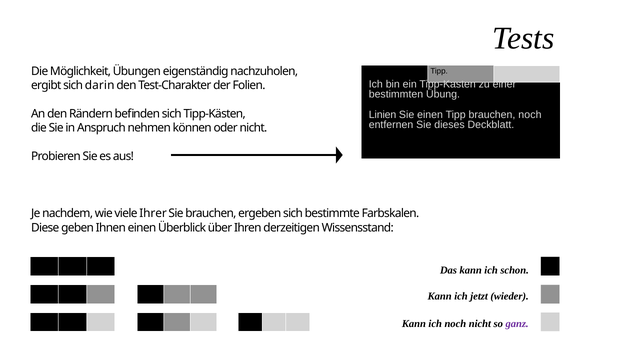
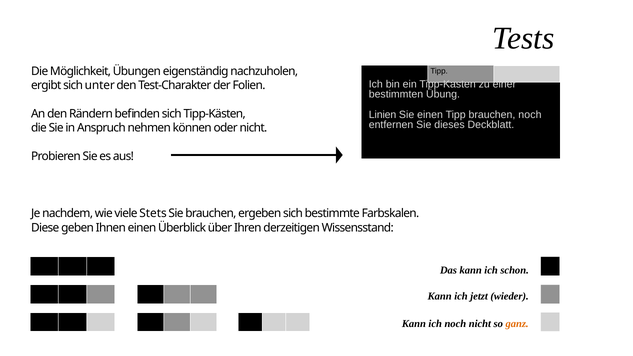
darin: darin -> unter
Ihrer: Ihrer -> Stets
ganz colour: purple -> orange
